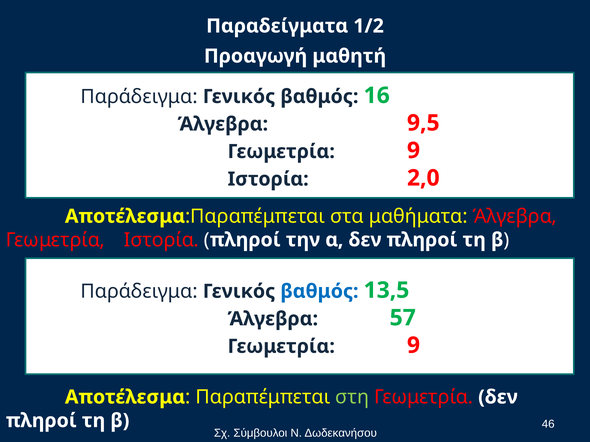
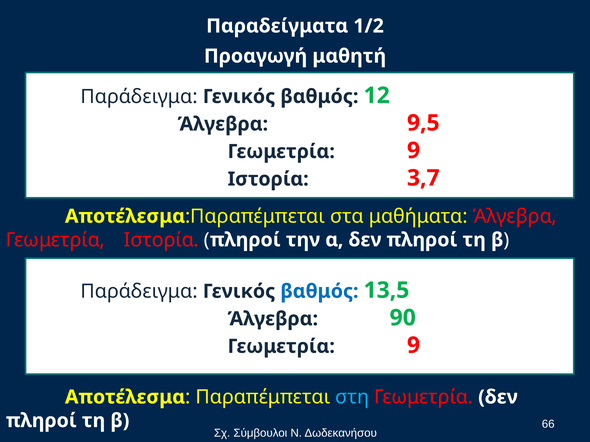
16: 16 -> 12
2,0: 2,0 -> 3,7
57: 57 -> 90
στη colour: light green -> light blue
46: 46 -> 66
